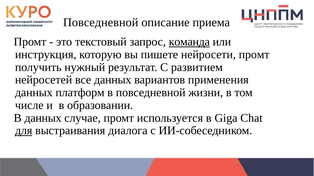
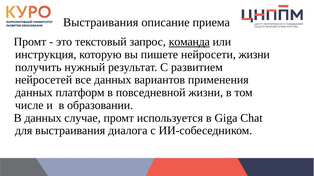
Повседневной at (101, 22): Повседневной -> Выстраивания
нейросети промт: промт -> жизни
для underline: present -> none
